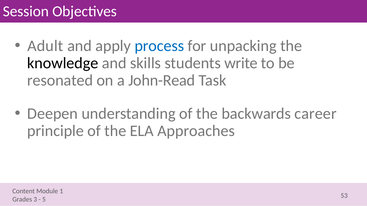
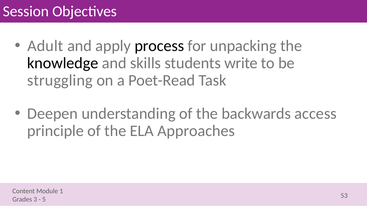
process colour: blue -> black
resonated: resonated -> struggling
John-Read: John-Read -> Poet-Read
career: career -> access
